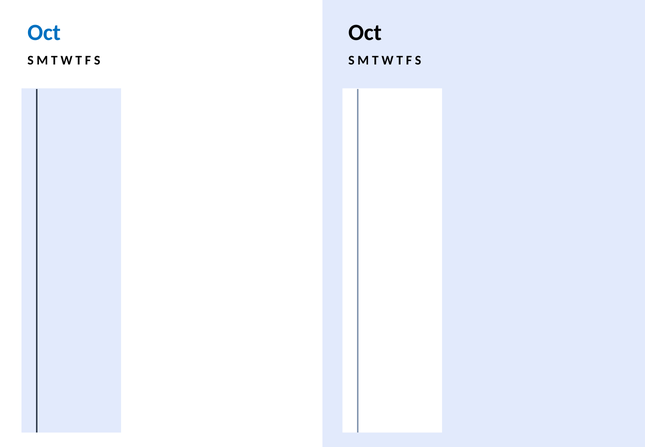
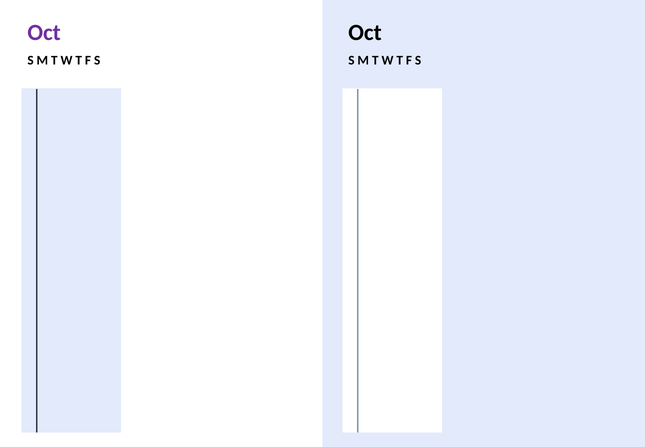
Oct at (44, 33) colour: blue -> purple
